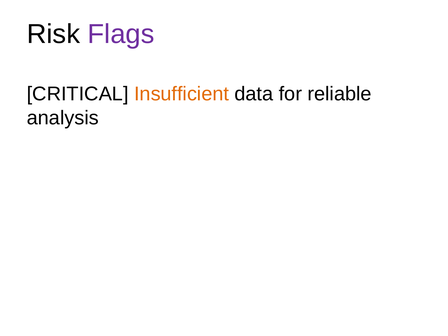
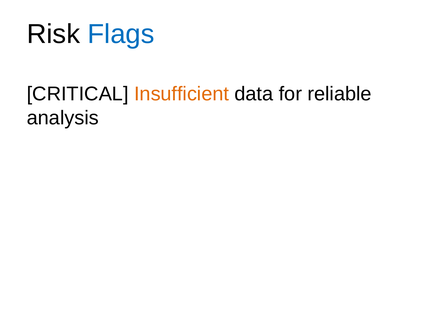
Flags colour: purple -> blue
